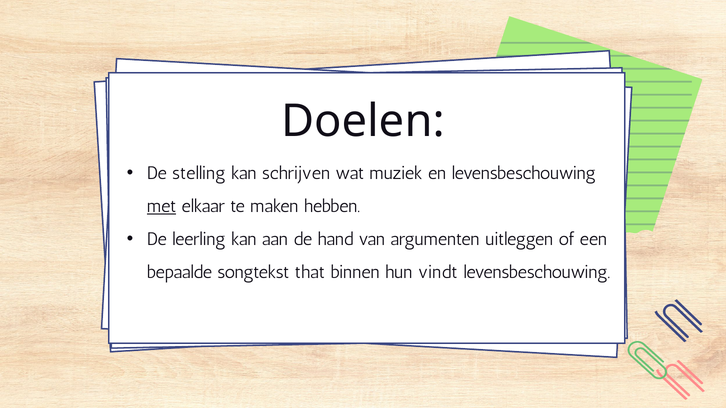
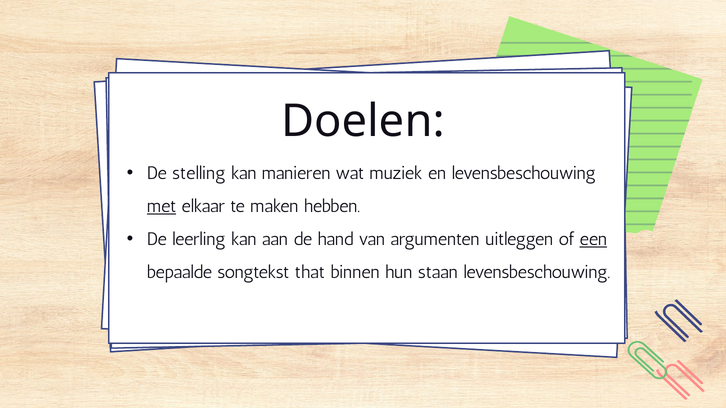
schrijven: schrijven -> manieren
een underline: none -> present
vindt: vindt -> staan
